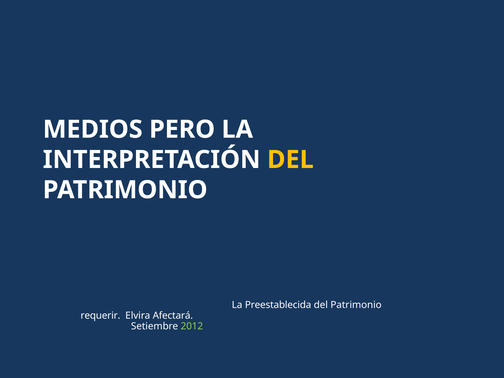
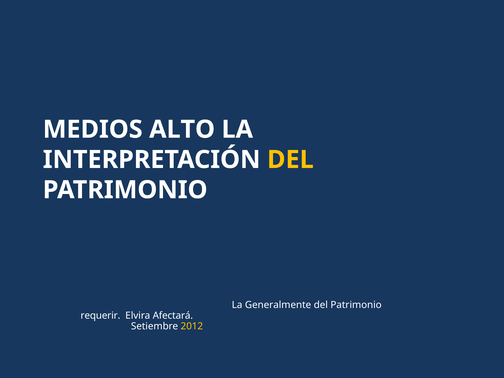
PERO: PERO -> ALTO
Preestablecida: Preestablecida -> Generalmente
2012 colour: light green -> yellow
